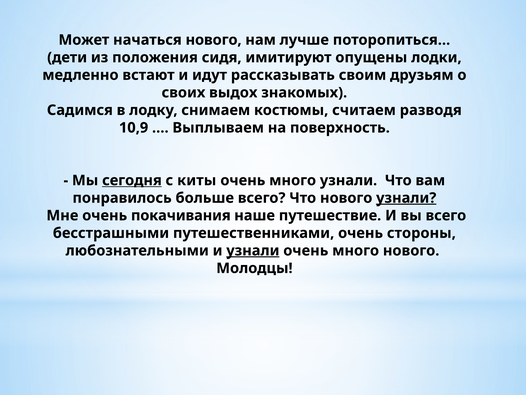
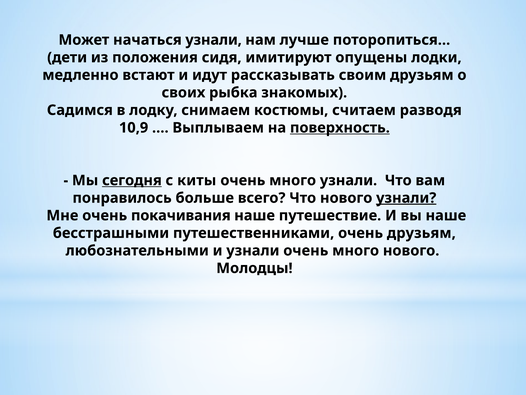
начаться нового: нового -> узнали
выдох: выдох -> рыбка
поверхность underline: none -> present
вы всего: всего -> наше
очень стороны: стороны -> друзьям
узнали at (253, 250) underline: present -> none
